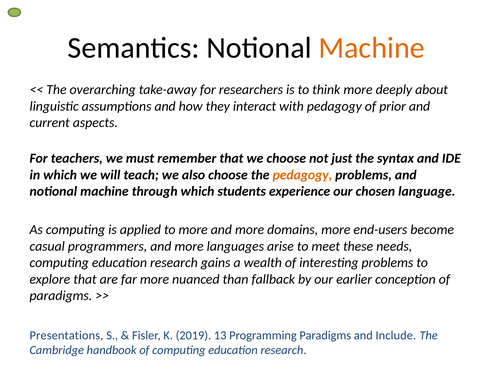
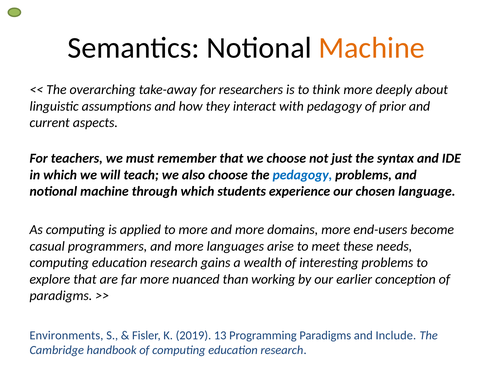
pedagogy at (302, 175) colour: orange -> blue
fallback: fallback -> working
Presentations: Presentations -> Environments
